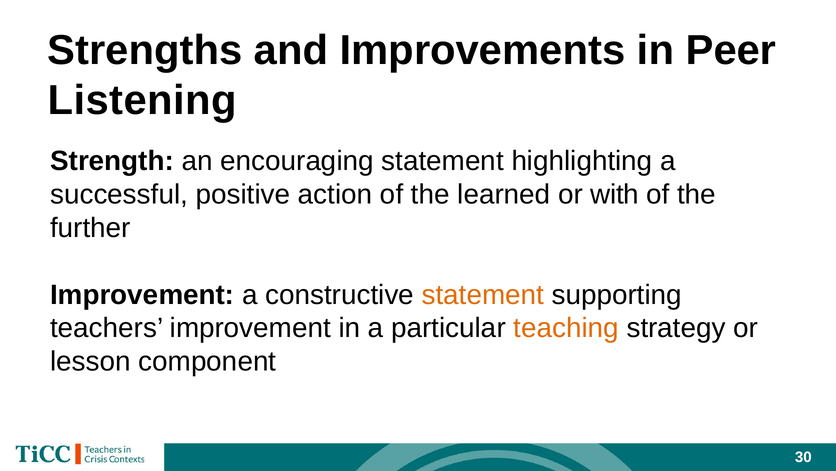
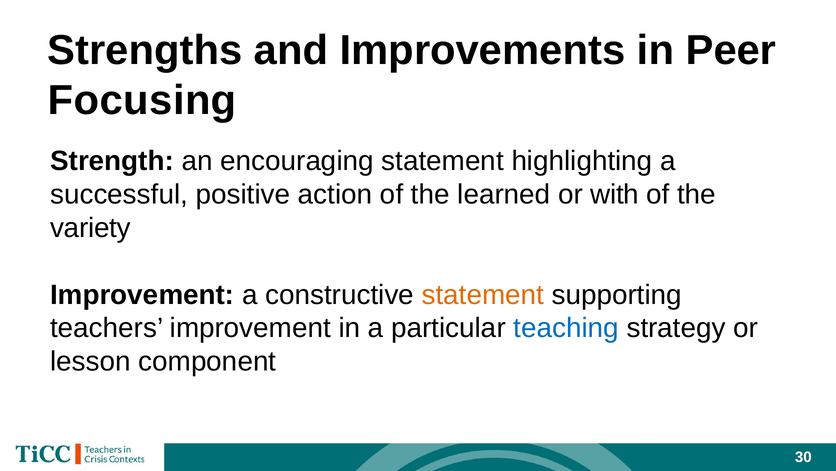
Listening: Listening -> Focusing
further: further -> variety
teaching colour: orange -> blue
